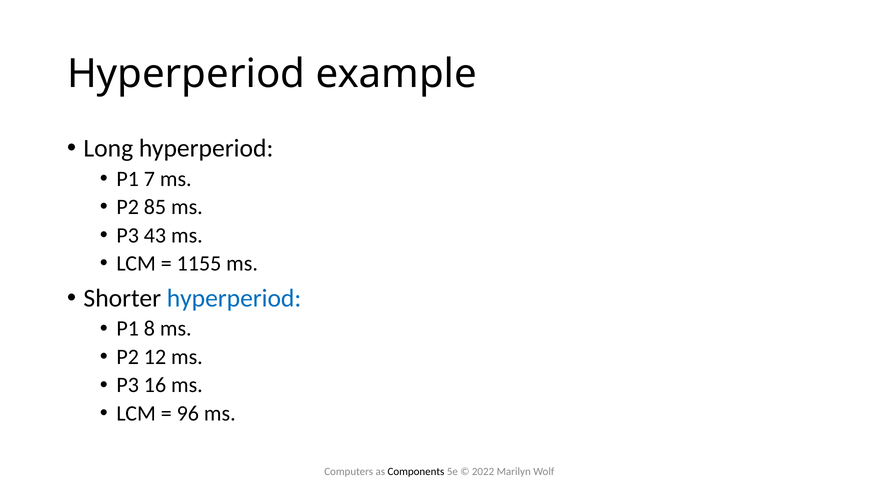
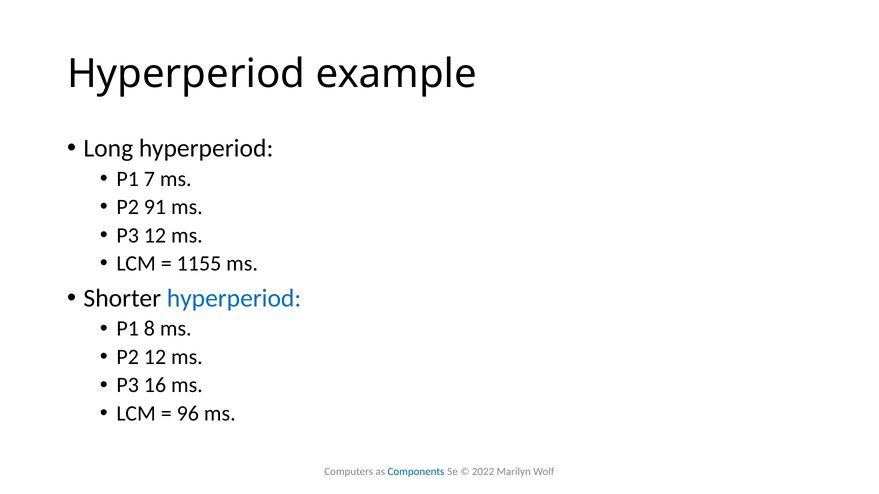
85: 85 -> 91
P3 43: 43 -> 12
Components colour: black -> blue
